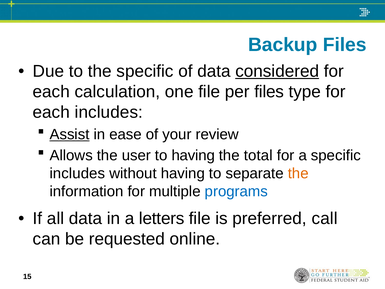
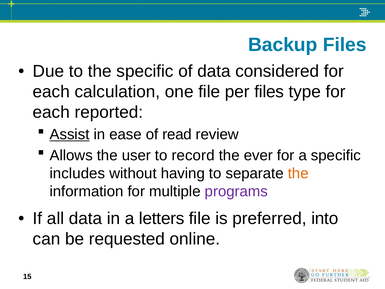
considered underline: present -> none
each includes: includes -> reported
your: your -> read
to having: having -> record
total: total -> ever
programs colour: blue -> purple
call: call -> into
